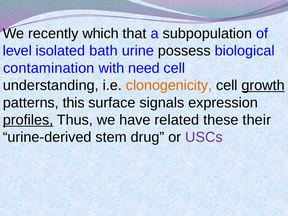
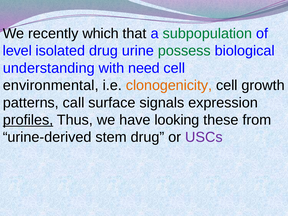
subpopulation colour: black -> green
isolated bath: bath -> drug
possess colour: black -> green
contamination: contamination -> understanding
understanding: understanding -> environmental
growth underline: present -> none
this: this -> call
related: related -> looking
their: their -> from
